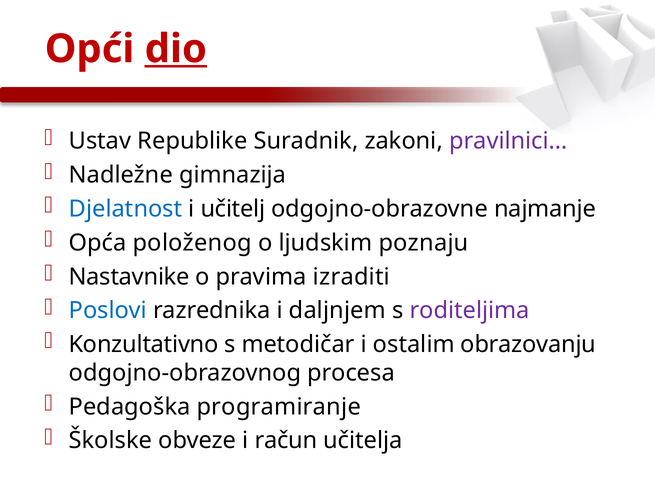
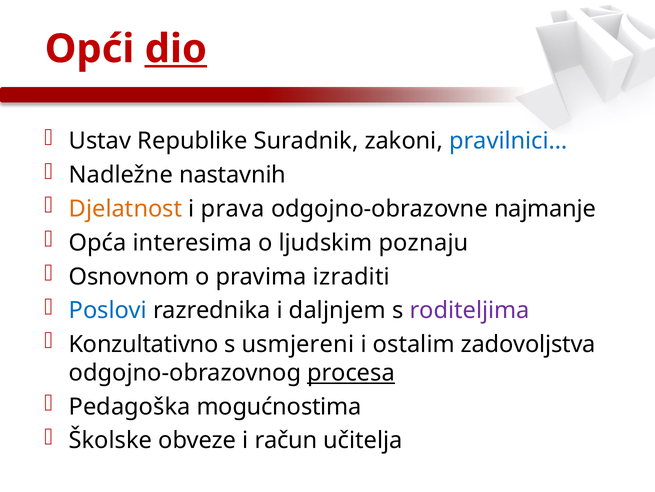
pravilnici… colour: purple -> blue
gimnazija: gimnazija -> nastavnih
Djelatnost colour: blue -> orange
učitelj: učitelj -> prava
položenog: položenog -> interesima
Nastavnike: Nastavnike -> Osnovnom
metodičar: metodičar -> usmjereni
obrazovanju: obrazovanju -> zadovoljstva
procesa underline: none -> present
programiranje: programiranje -> mogućnostima
